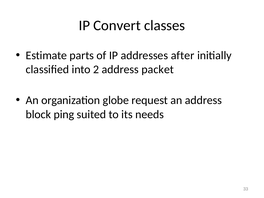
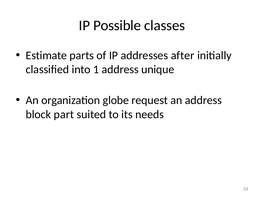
Convert: Convert -> Possible
2: 2 -> 1
packet: packet -> unique
ping: ping -> part
